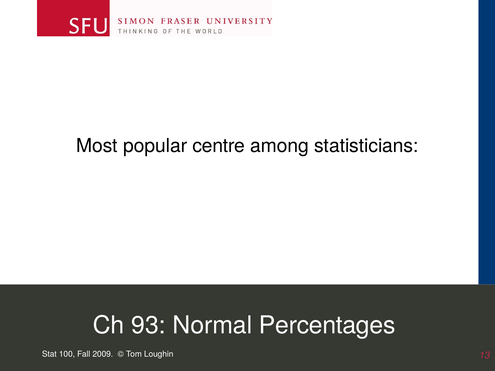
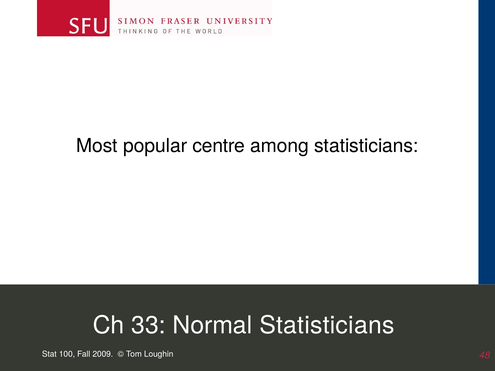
93: 93 -> 33
Normal Percentages: Percentages -> Statisticians
13: 13 -> 48
